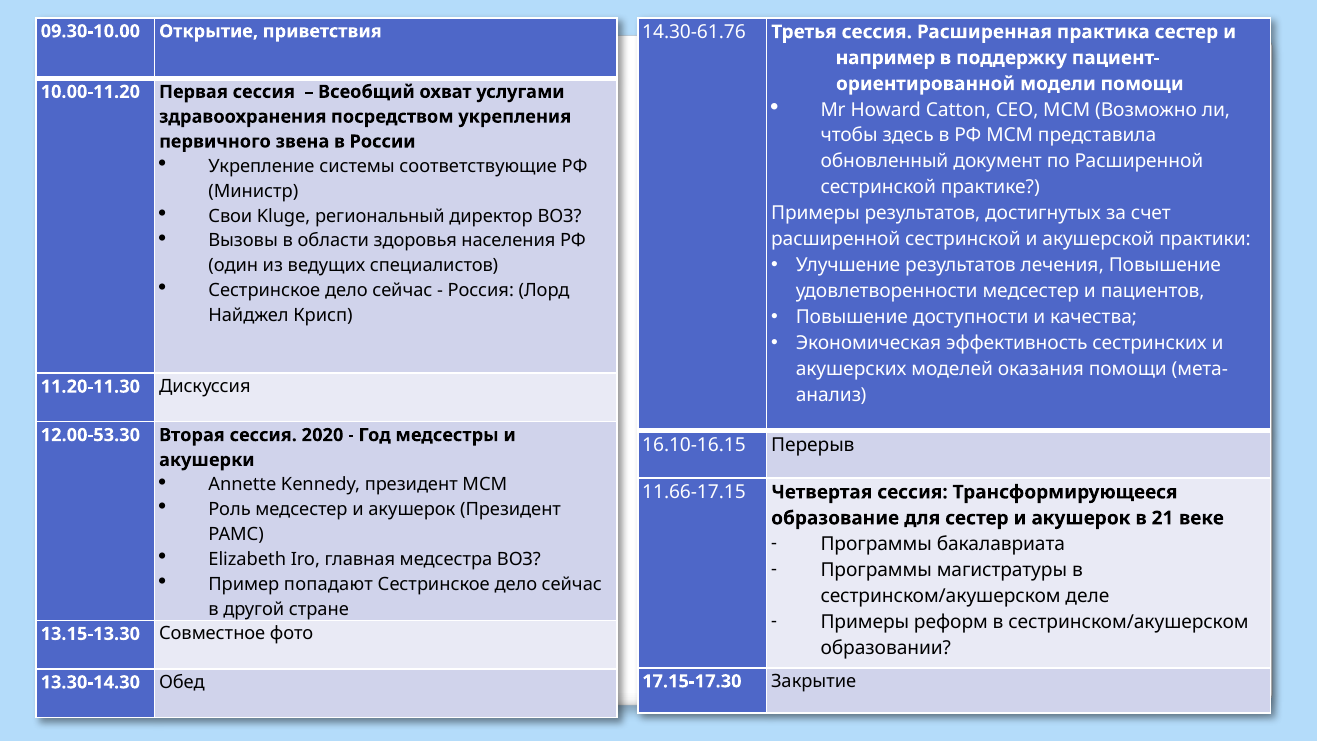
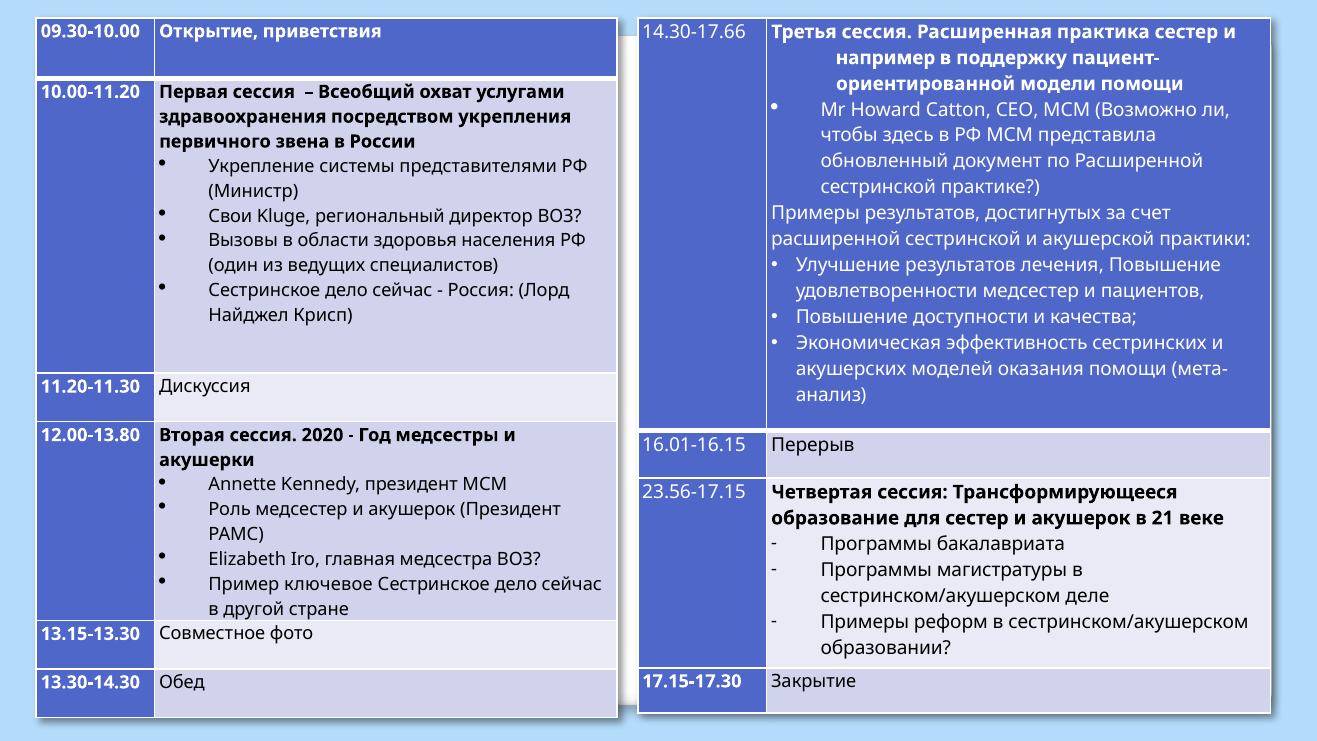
14.30-61.76: 14.30-61.76 -> 14.30-17.66
соответствующие: соответствующие -> представителями
12.00-53.30: 12.00-53.30 -> 12.00-13.80
16.10-16.15: 16.10-16.15 -> 16.01-16.15
11.66-17.15: 11.66-17.15 -> 23.56-17.15
попадают: попадают -> ключевое
